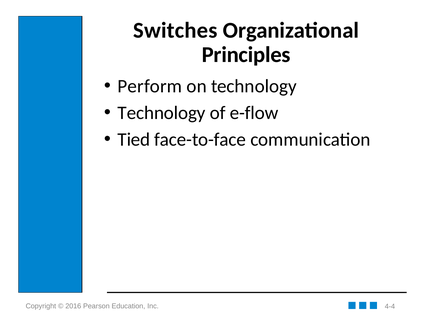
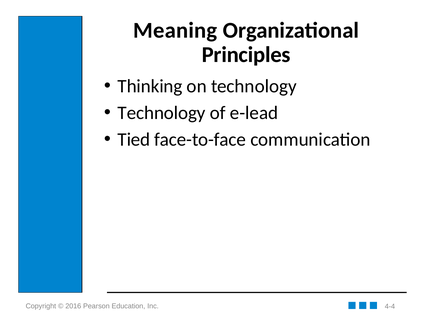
Switches: Switches -> Meaning
Perform: Perform -> Thinking
e-flow: e-flow -> e-lead
